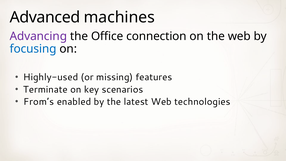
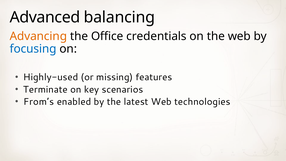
machines: machines -> balancing
Advancing colour: purple -> orange
connection: connection -> credentials
